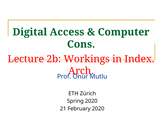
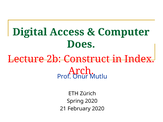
Cons: Cons -> Does
Workings: Workings -> Construct
